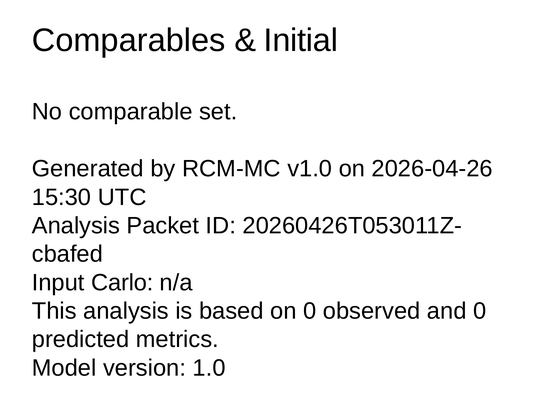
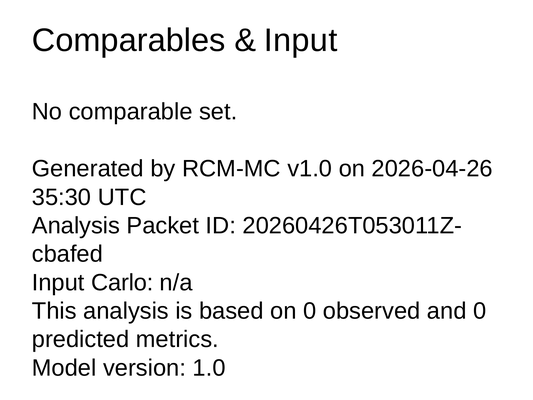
Initial at (301, 40): Initial -> Input
15:30: 15:30 -> 35:30
